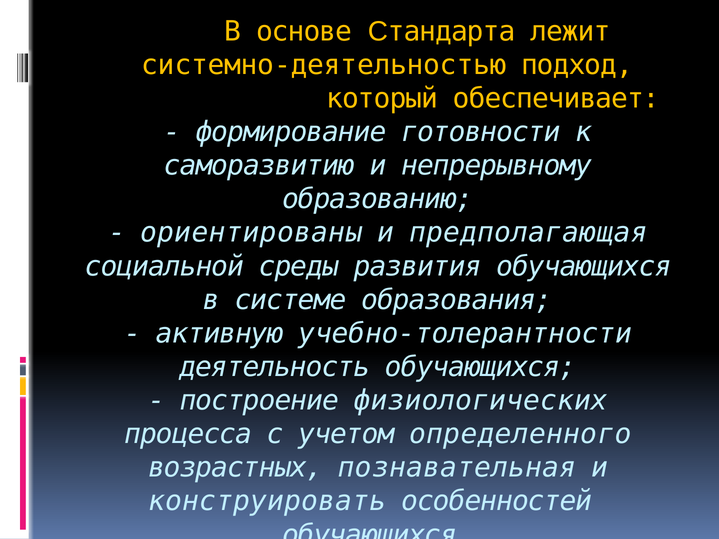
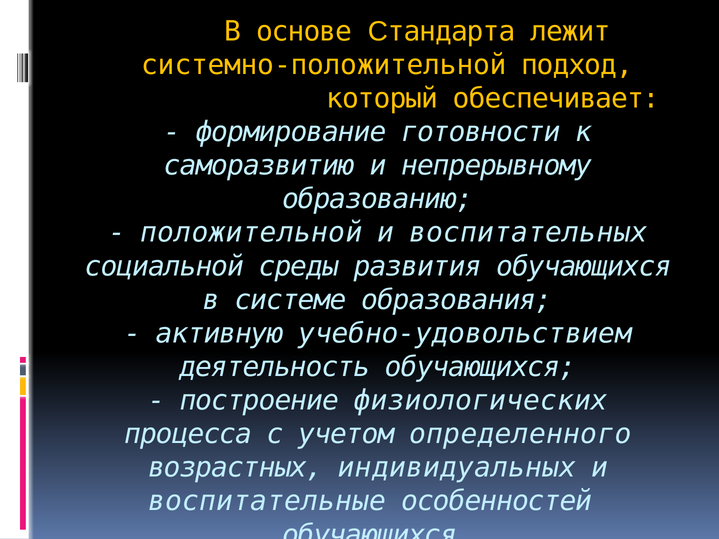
системно-деятельностью: системно-деятельностью -> системно-положительной
ориентированы: ориентированы -> положительной
предполагающая: предполагающая -> воспитательных
учебно-толерантности: учебно-толерантности -> учебно-удовольствием
познавательная: познавательная -> индивидуальных
конструировать: конструировать -> воспитательные
